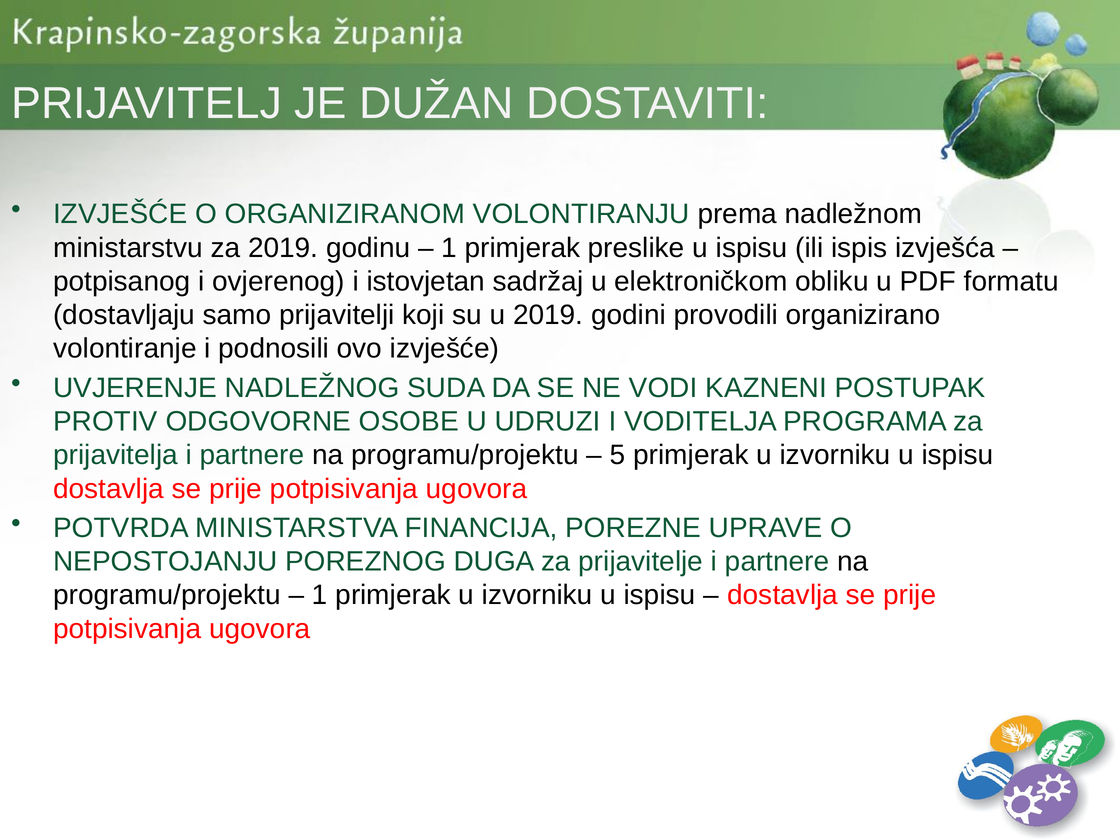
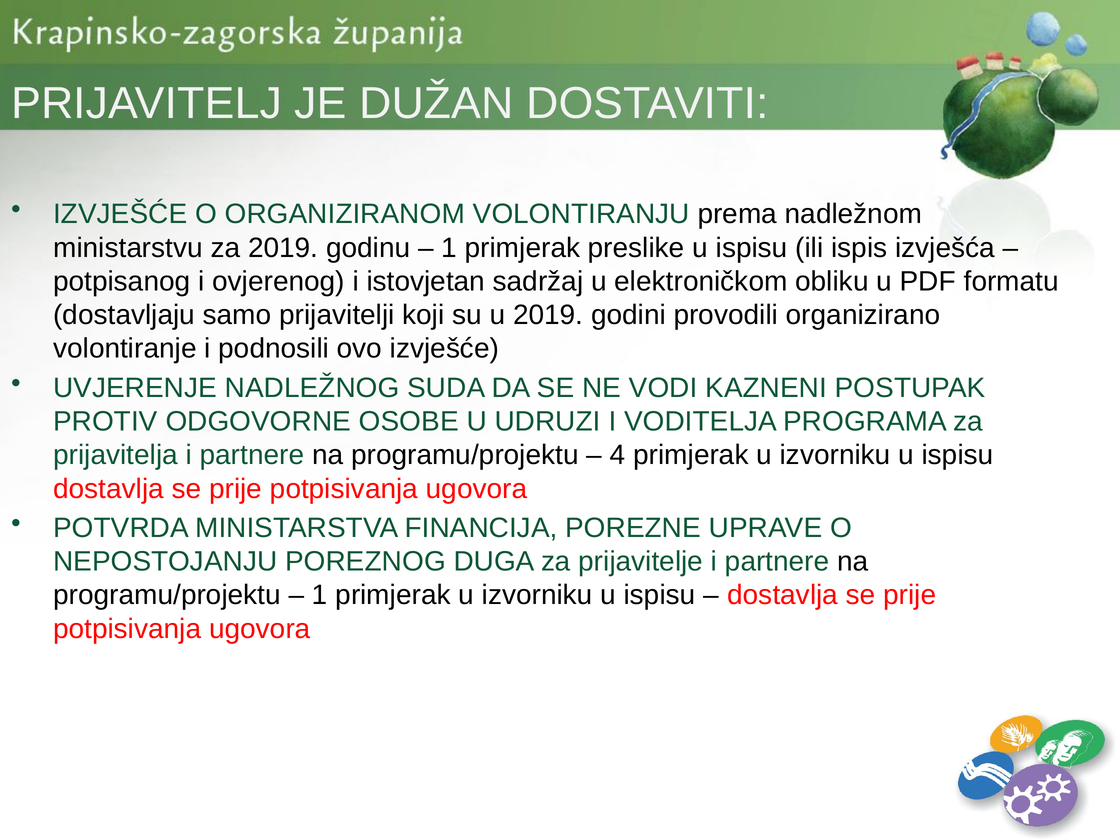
5: 5 -> 4
